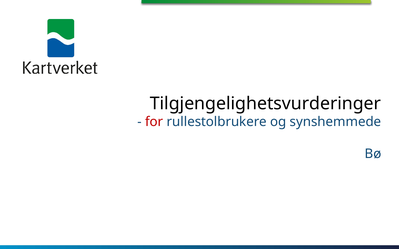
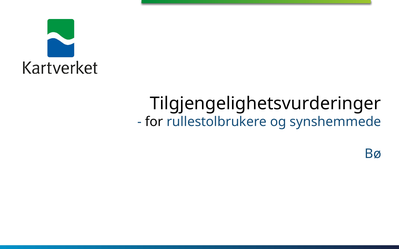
for colour: red -> black
